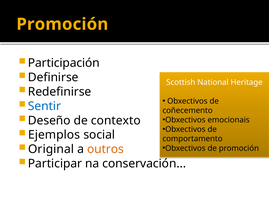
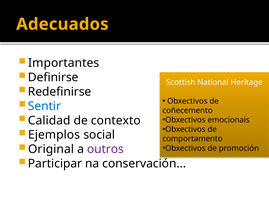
Promoción at (62, 24): Promoción -> Adecuados
Participación: Participación -> Importantes
Deseño: Deseño -> Calidad
outros colour: orange -> purple
